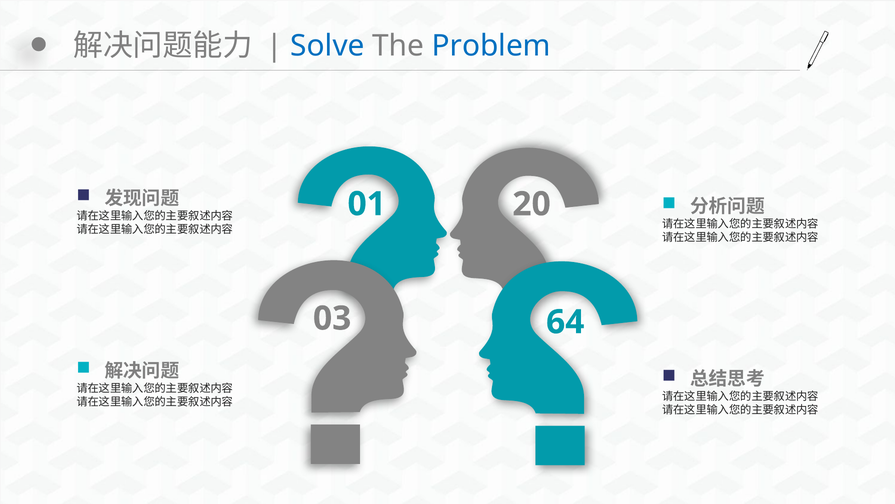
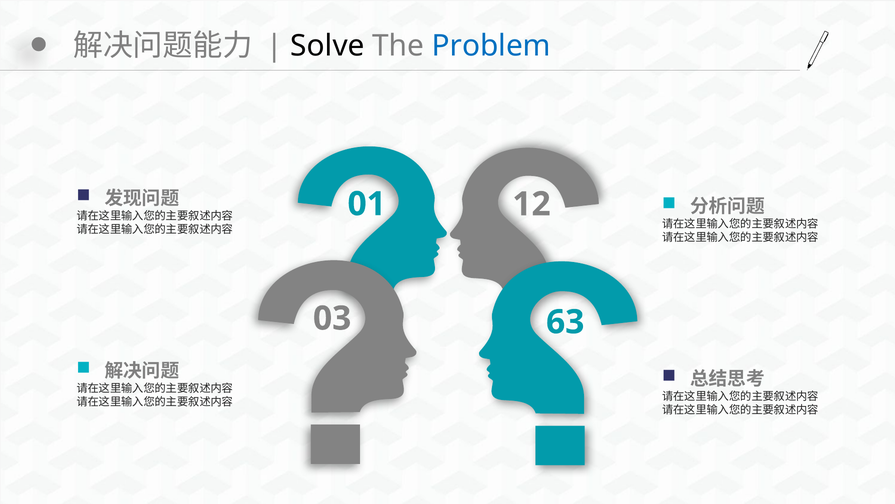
Solve colour: blue -> black
20: 20 -> 12
64: 64 -> 63
